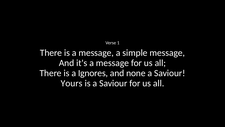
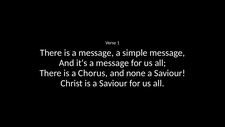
Ignores: Ignores -> Chorus
Yours: Yours -> Christ
